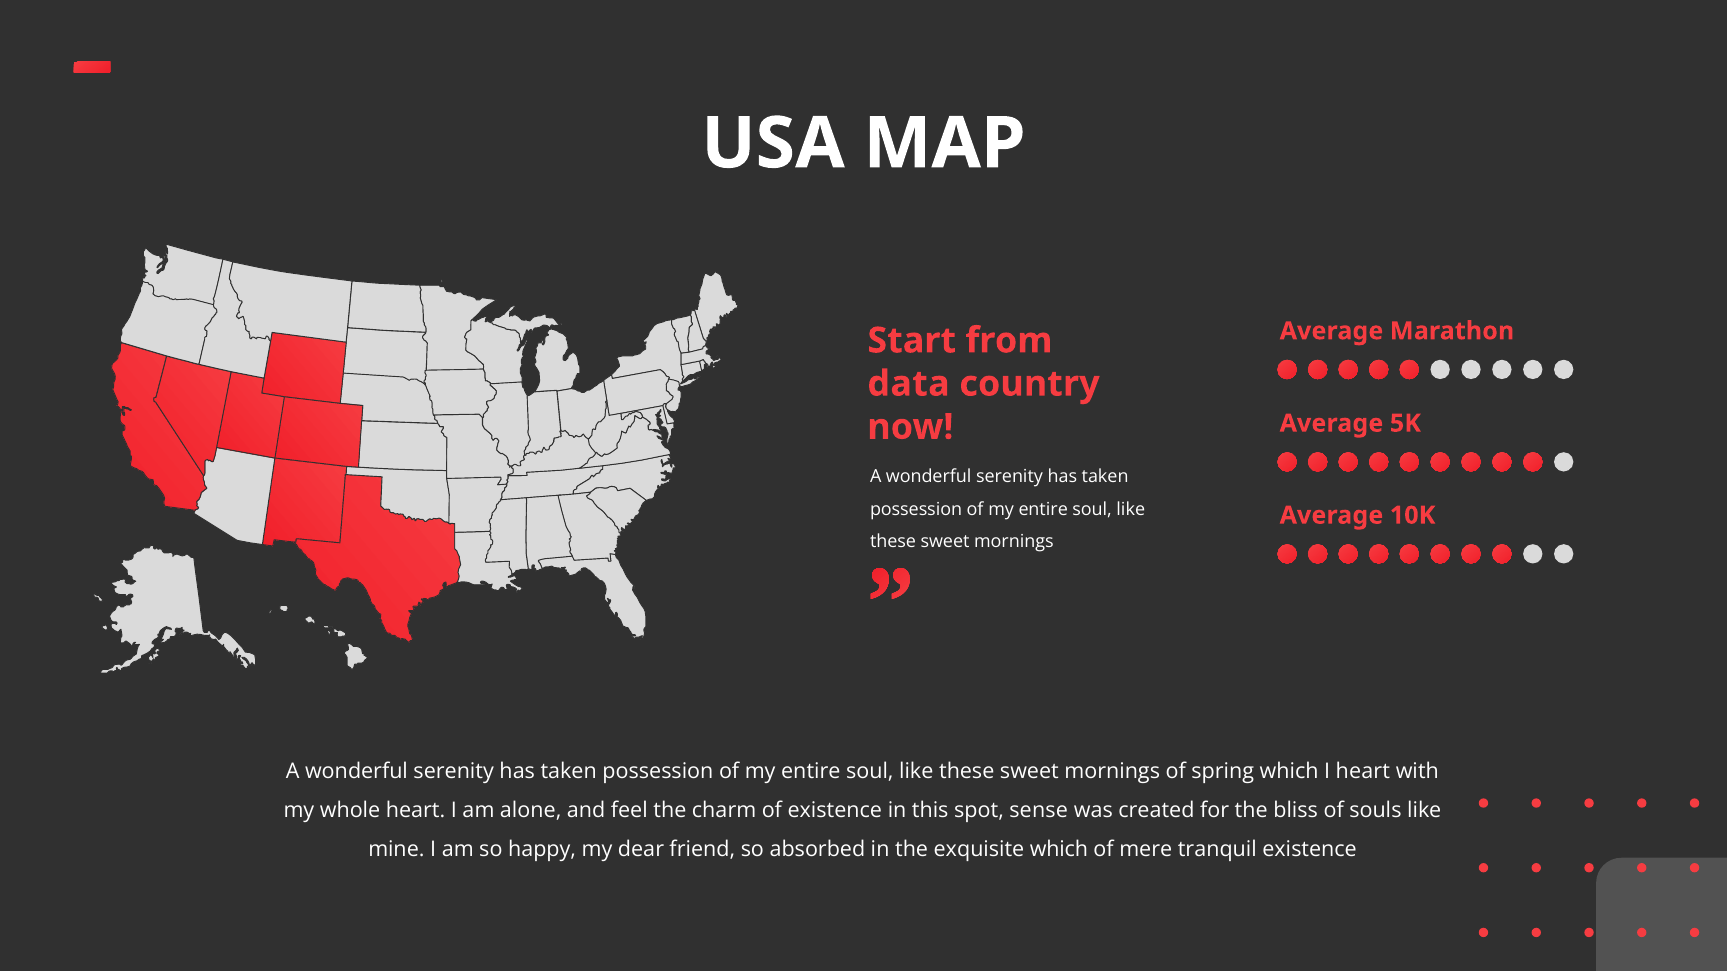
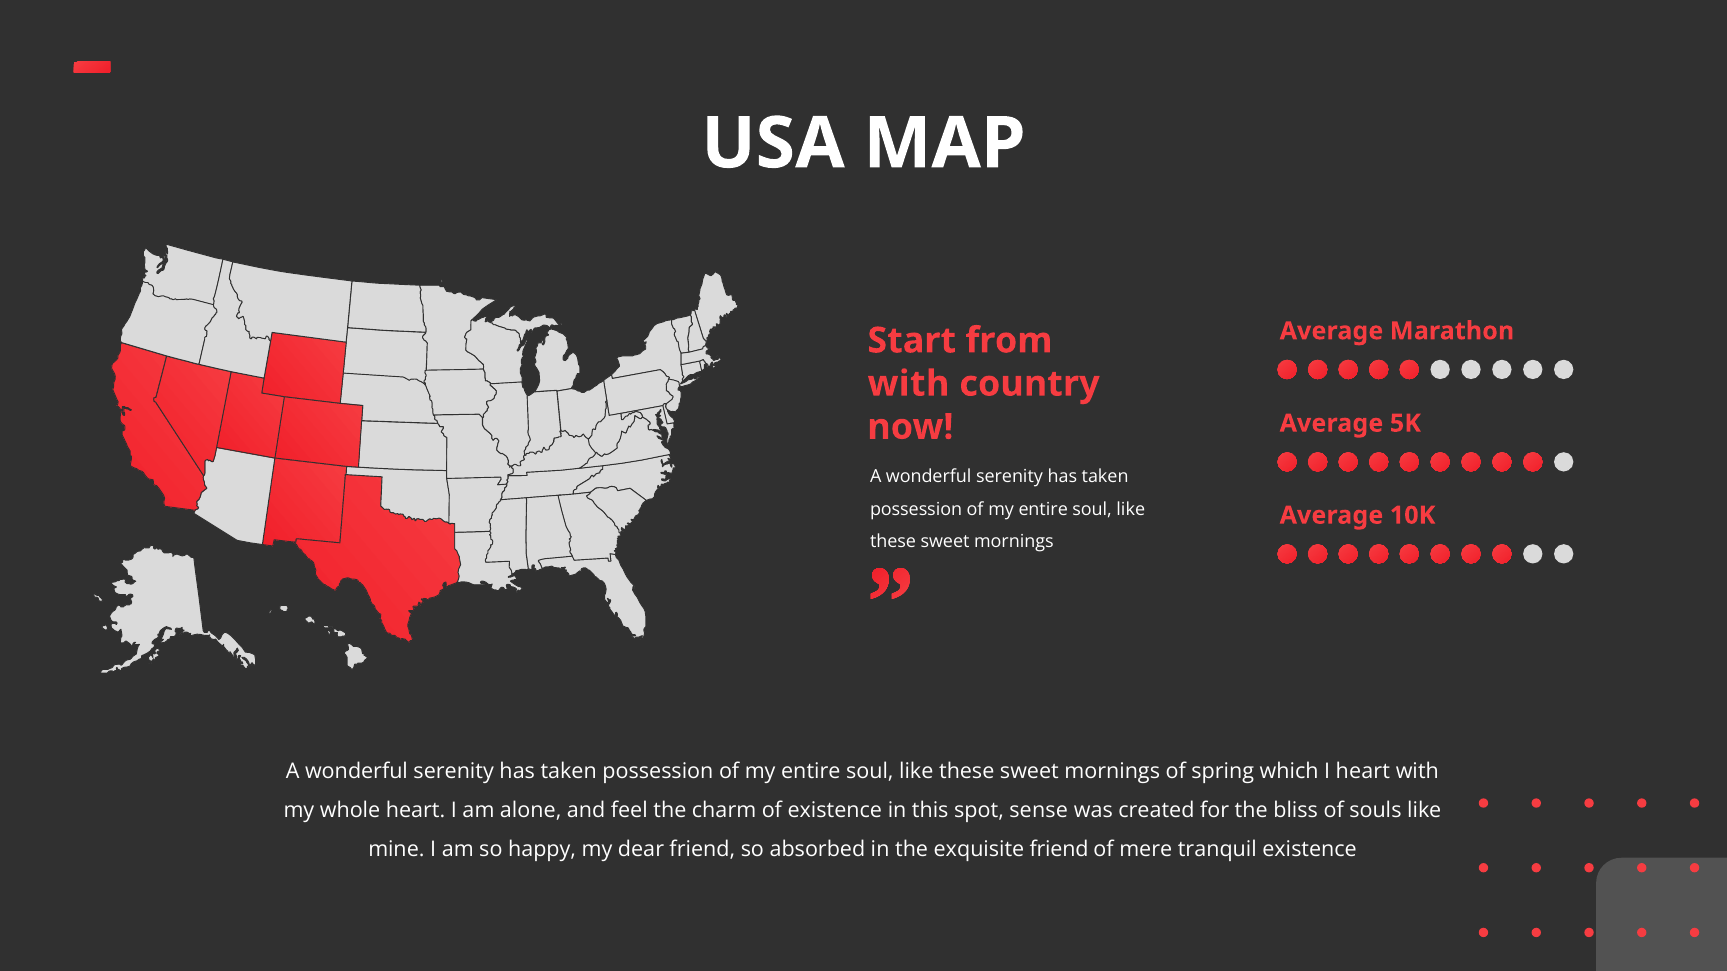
data at (909, 384): data -> with
exquisite which: which -> friend
